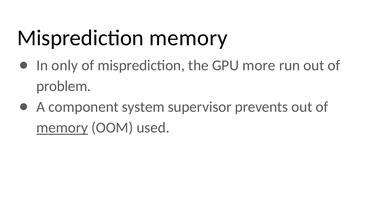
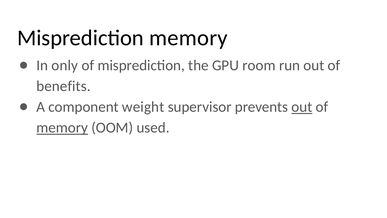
more: more -> room
problem: problem -> benefits
system: system -> weight
out at (302, 107) underline: none -> present
